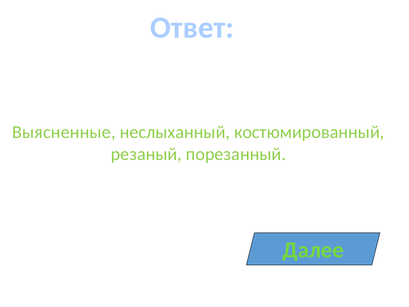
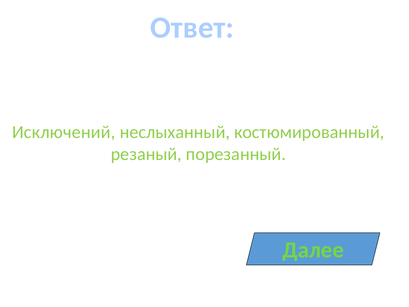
Выясненные: Выясненные -> Исключений
